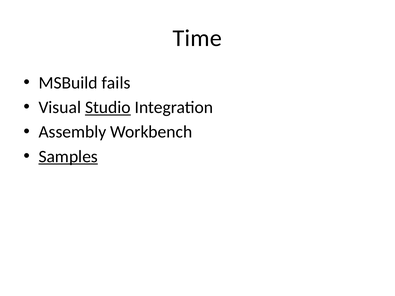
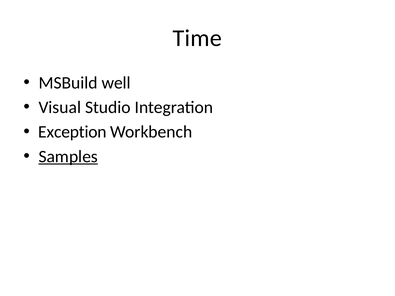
fails: fails -> well
Studio underline: present -> none
Assembly: Assembly -> Exception
